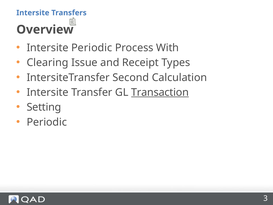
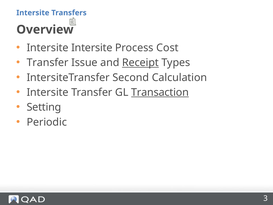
Intersite Periodic: Periodic -> Intersite
With: With -> Cost
Clearing at (48, 63): Clearing -> Transfer
Receipt underline: none -> present
